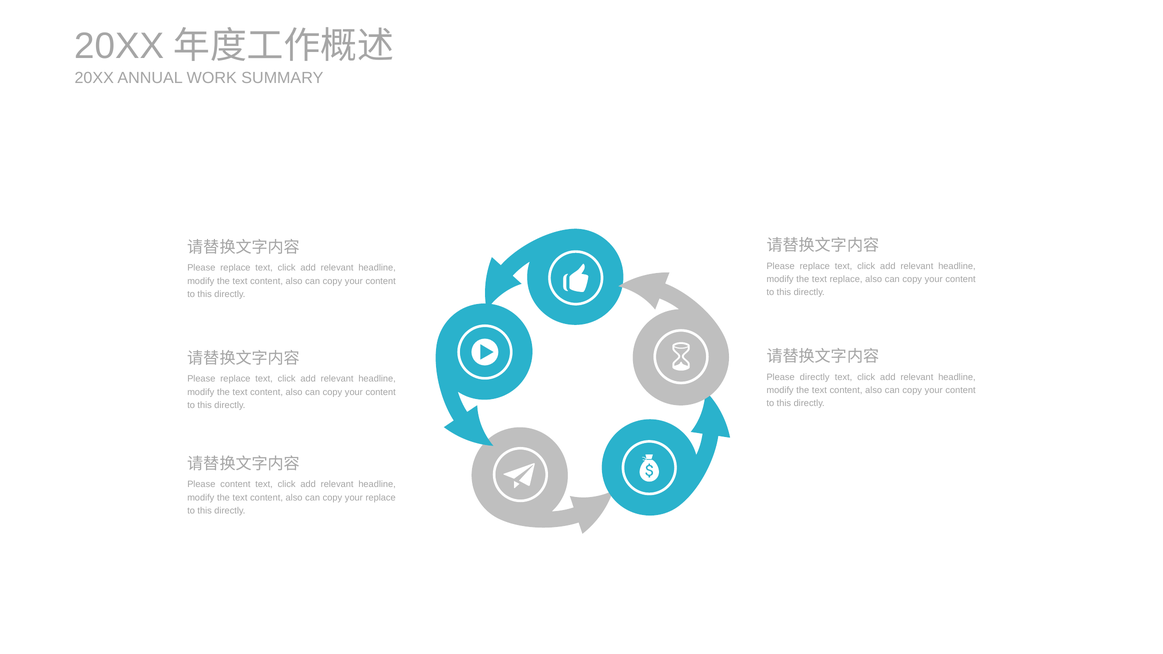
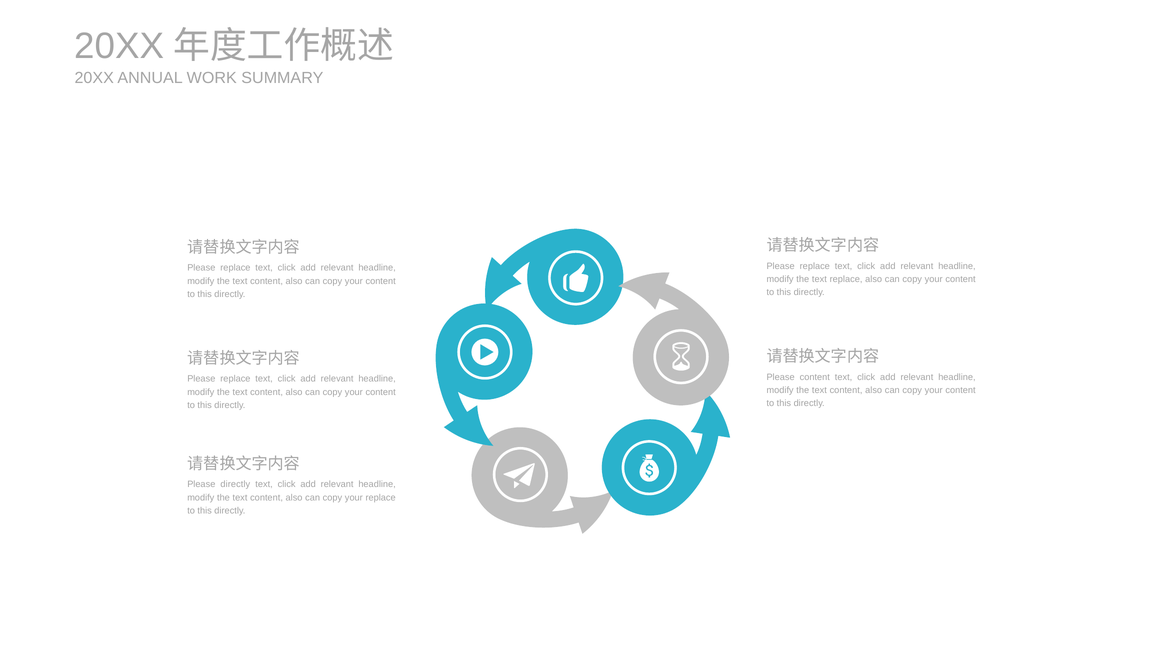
Please directly: directly -> content
Please content: content -> directly
